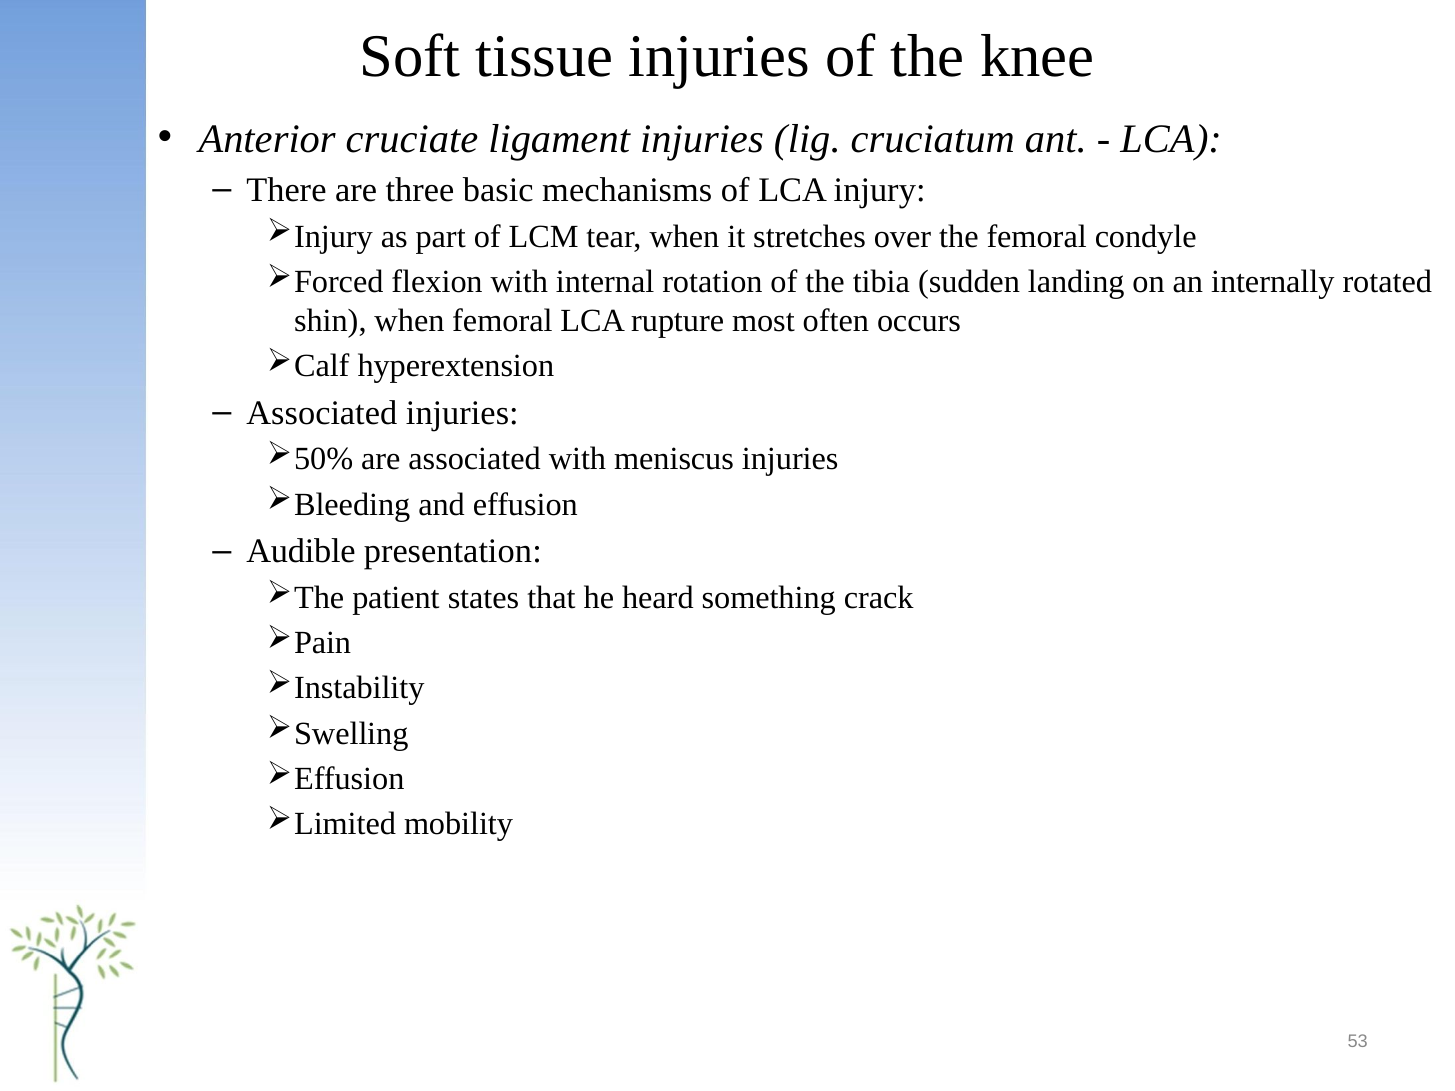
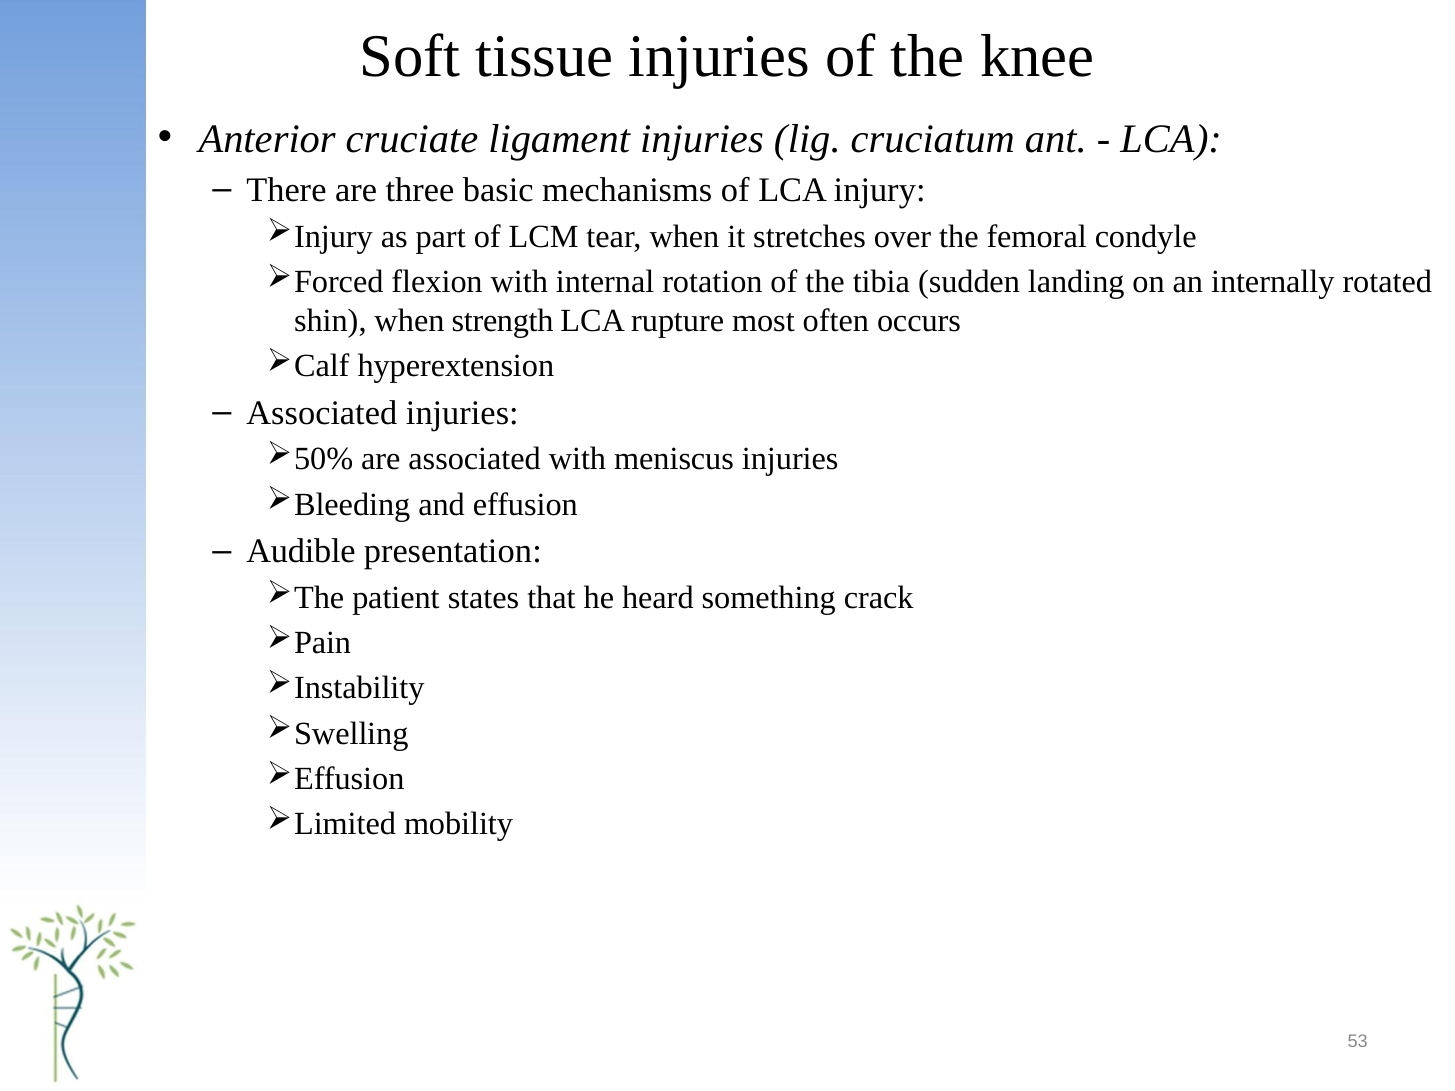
when femoral: femoral -> strength
